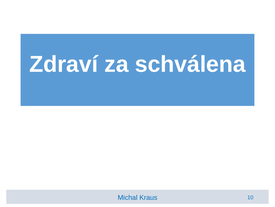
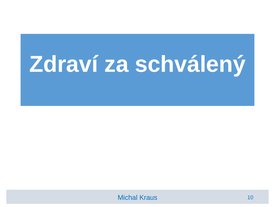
schválena: schválena -> schválený
